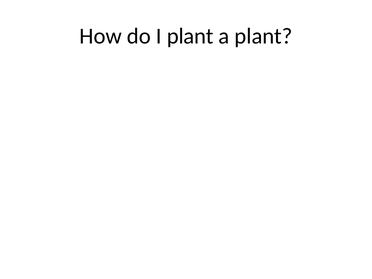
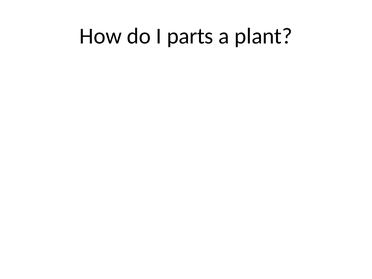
I plant: plant -> parts
